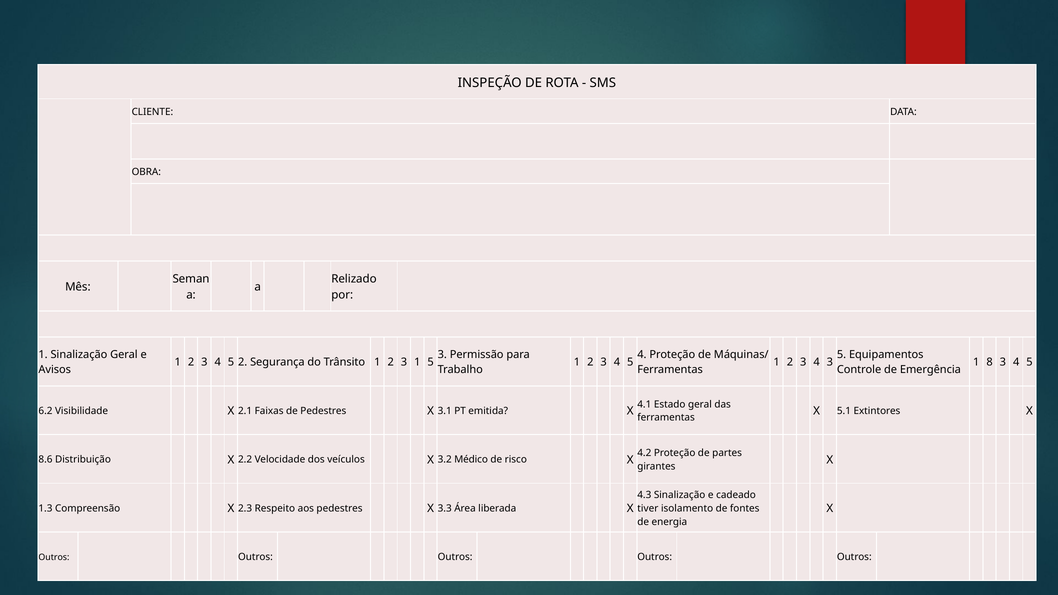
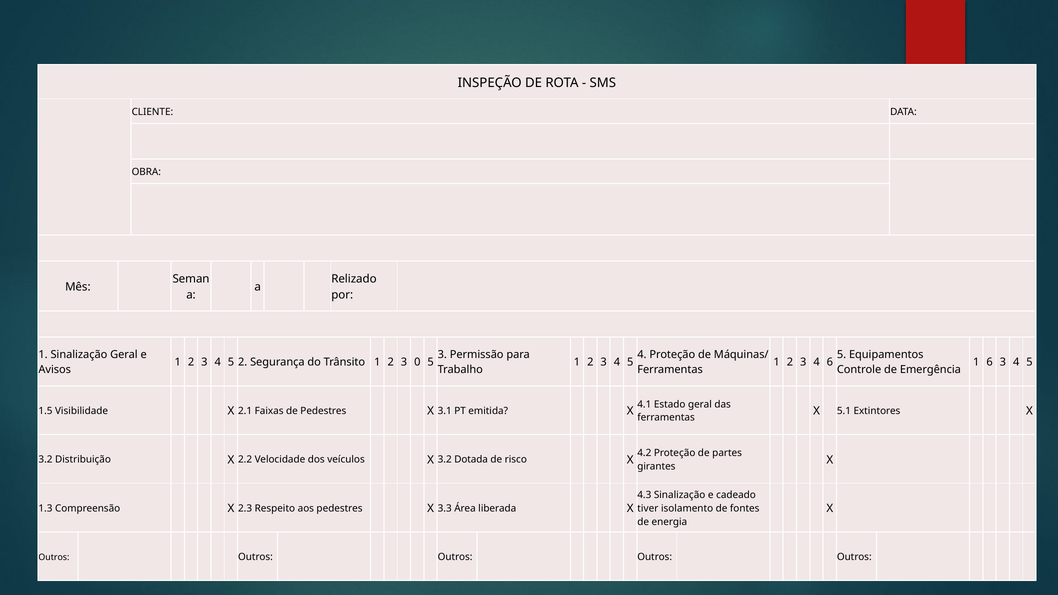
3 1: 1 -> 0
4 3: 3 -> 6
1 8: 8 -> 6
6.2: 6.2 -> 1.5
8.6 at (46, 460): 8.6 -> 3.2
Médico: Médico -> Dotada
